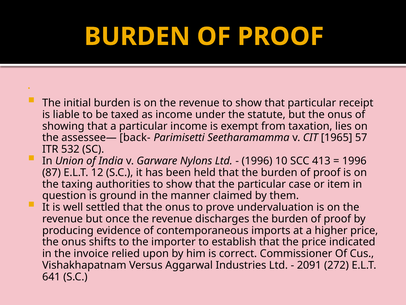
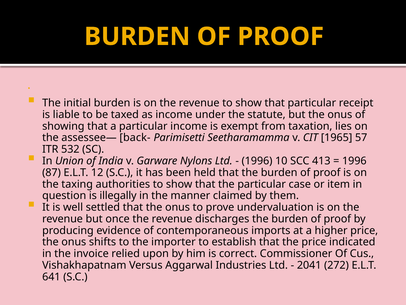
ground: ground -> illegally
2091: 2091 -> 2041
